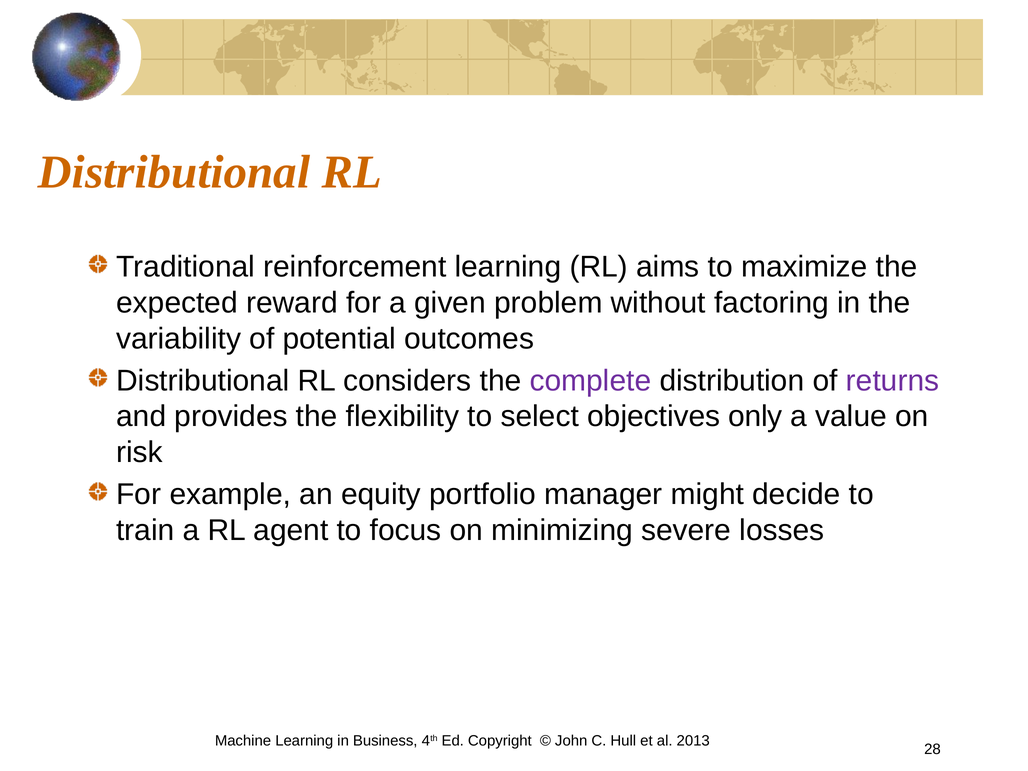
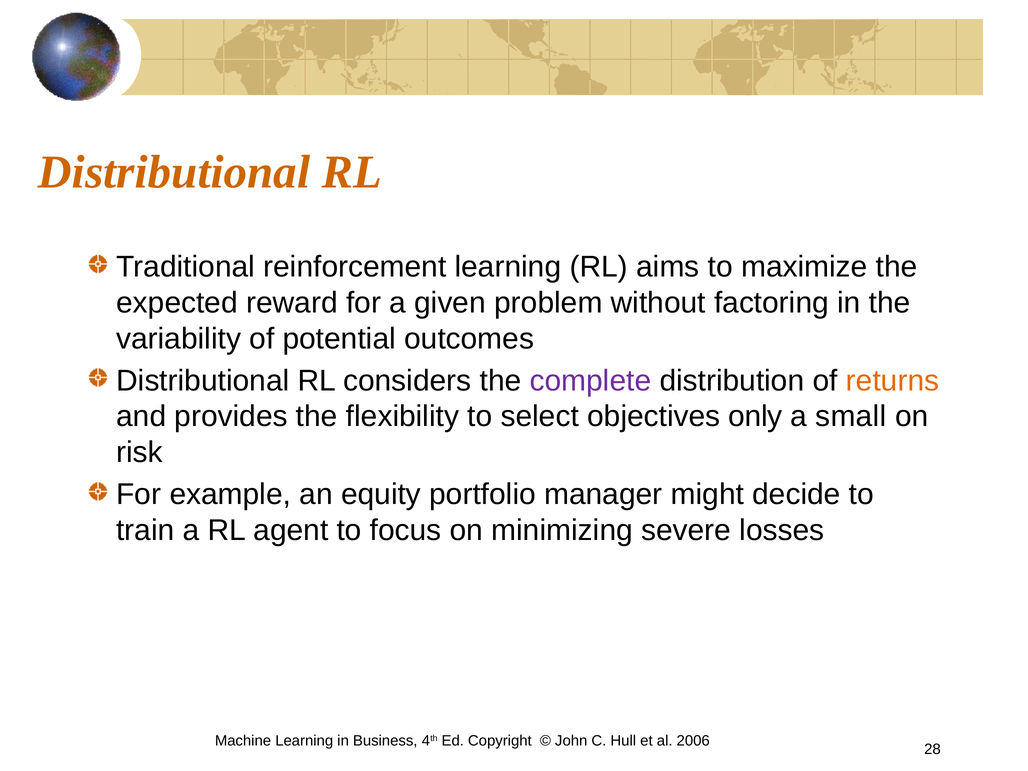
returns colour: purple -> orange
value: value -> small
2013: 2013 -> 2006
